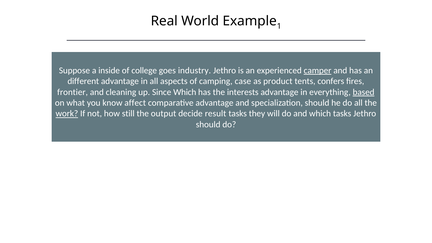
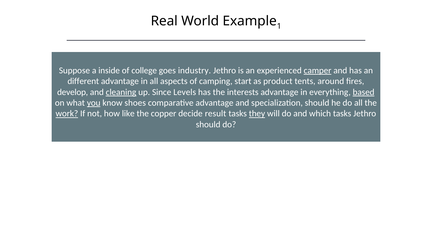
case: case -> start
confers: confers -> around
frontier: frontier -> develop
cleaning underline: none -> present
Since Which: Which -> Levels
you underline: none -> present
affect: affect -> shoes
still: still -> like
output: output -> copper
they underline: none -> present
